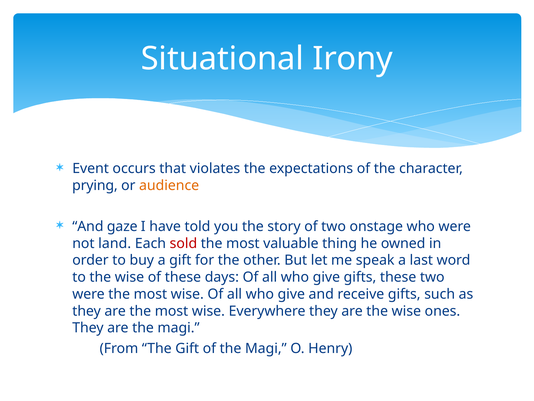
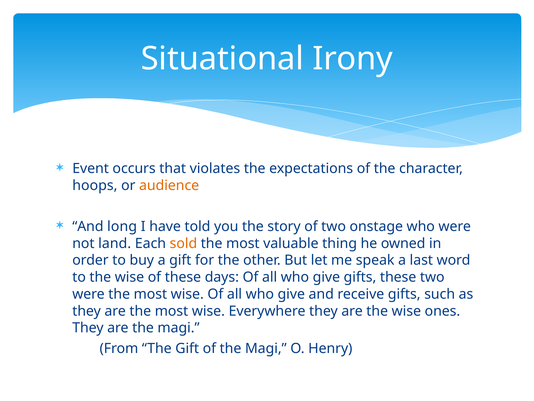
prying: prying -> hoops
gaze: gaze -> long
sold colour: red -> orange
